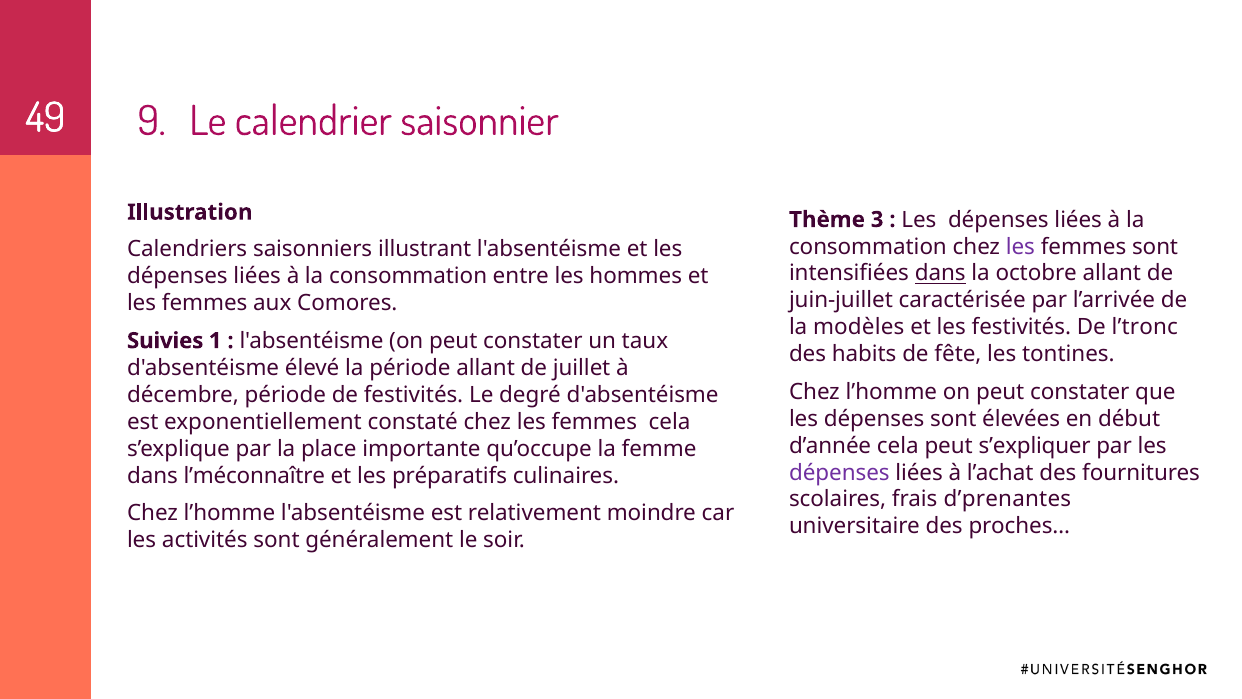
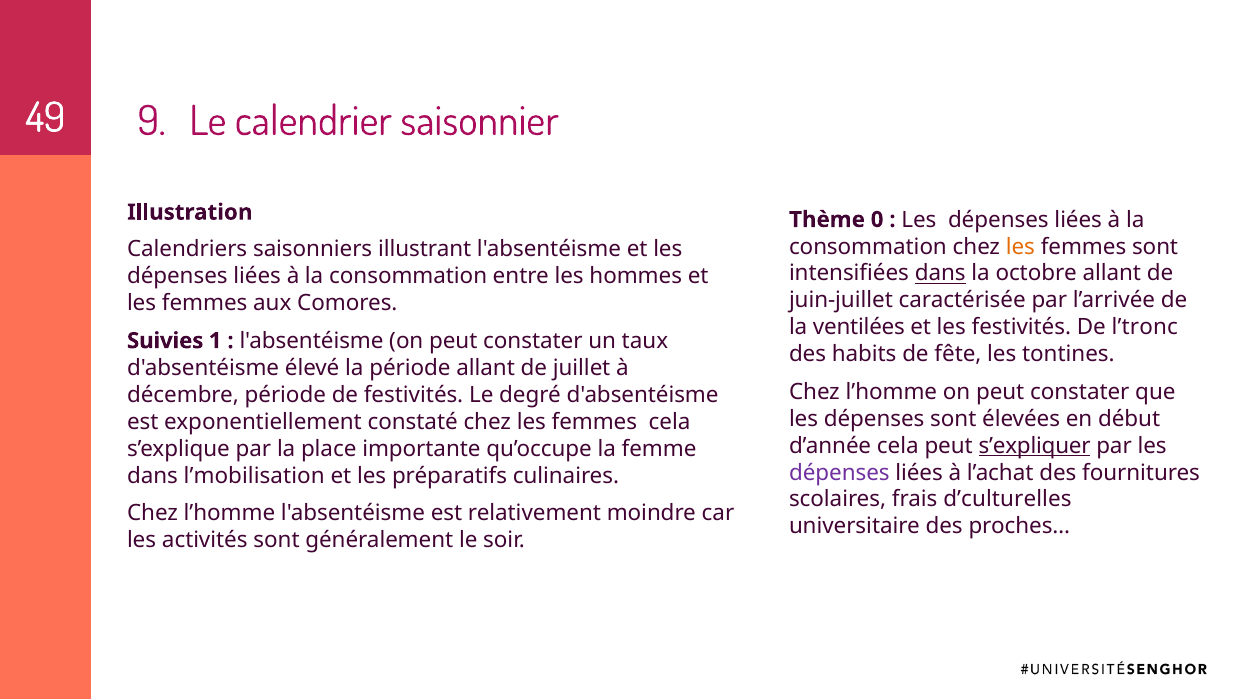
3: 3 -> 0
les at (1020, 246) colour: purple -> orange
modèles: modèles -> ventilées
s’expliquer underline: none -> present
l’méconnaître: l’méconnaître -> l’mobilisation
d’prenantes: d’prenantes -> d’culturelles
